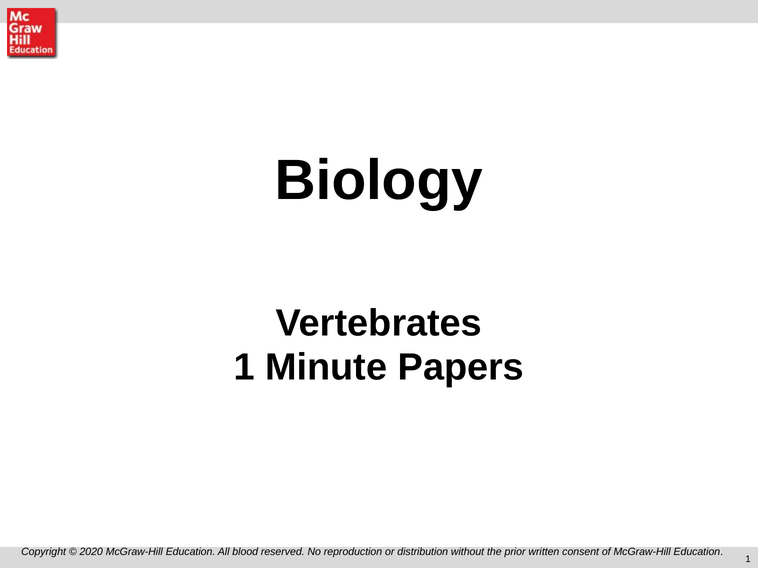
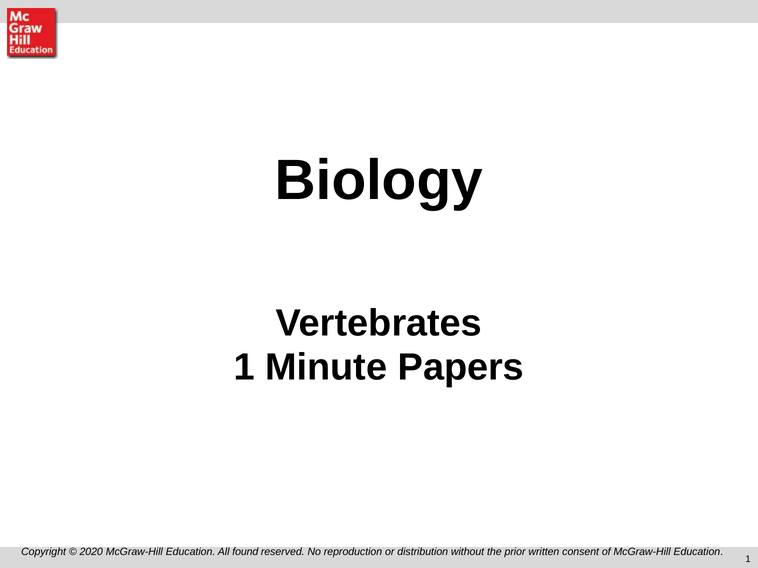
blood: blood -> found
